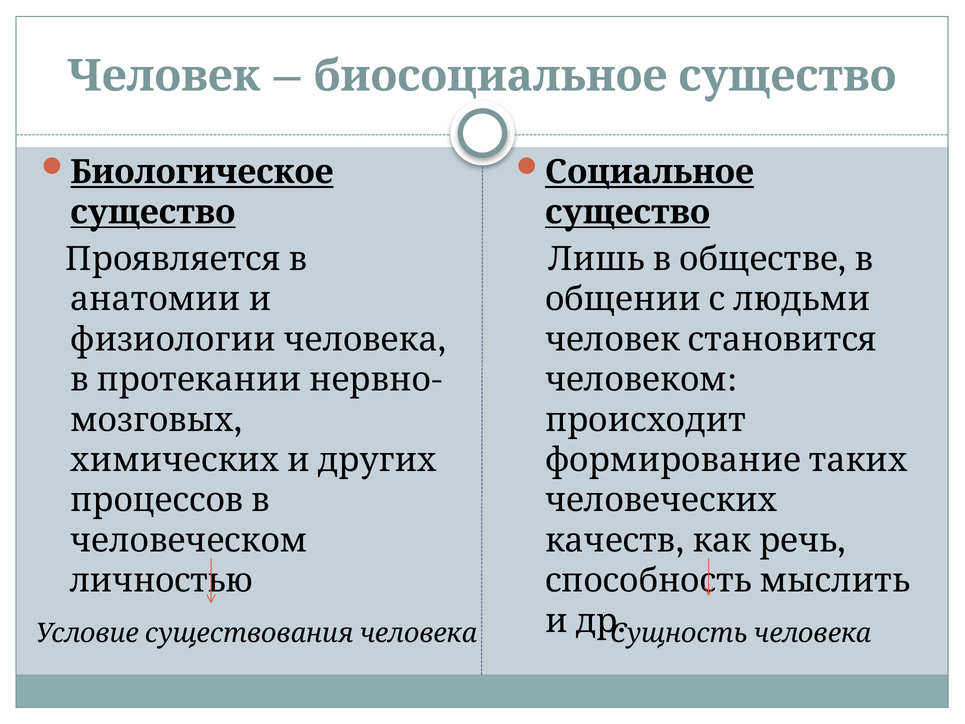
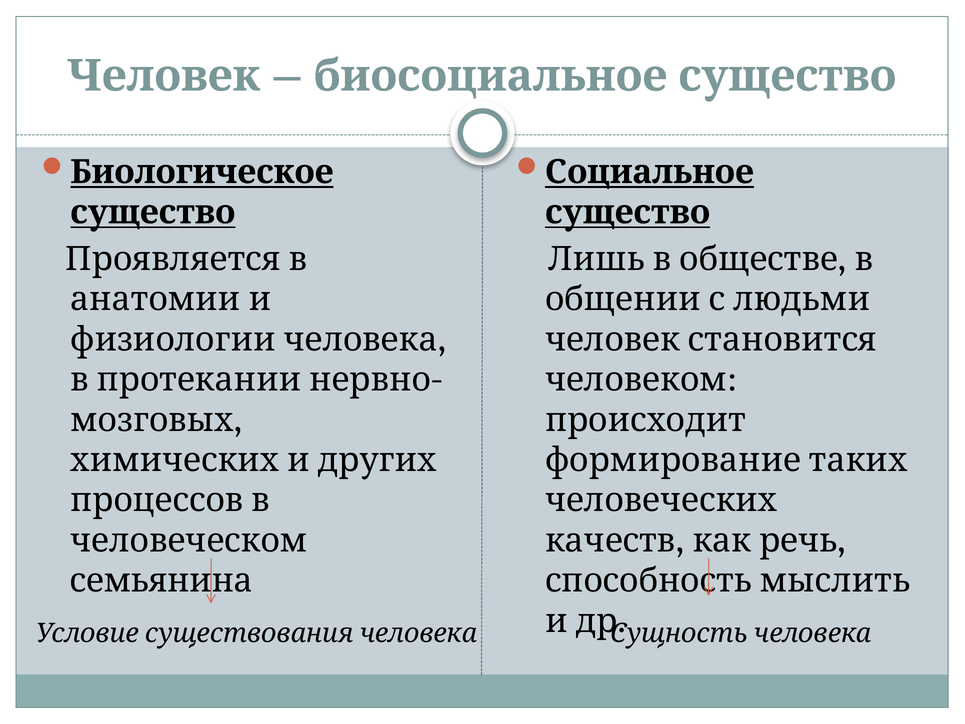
личностью: личностью -> семьянина
